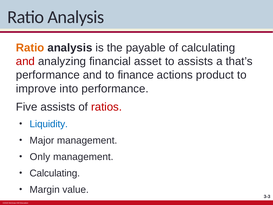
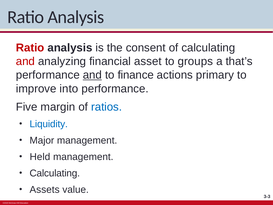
Ratio at (30, 48) colour: orange -> red
payable: payable -> consent
to assists: assists -> groups
and at (92, 75) underline: none -> present
product: product -> primary
Five assists: assists -> margin
ratios colour: red -> blue
Only: Only -> Held
Margin: Margin -> Assets
